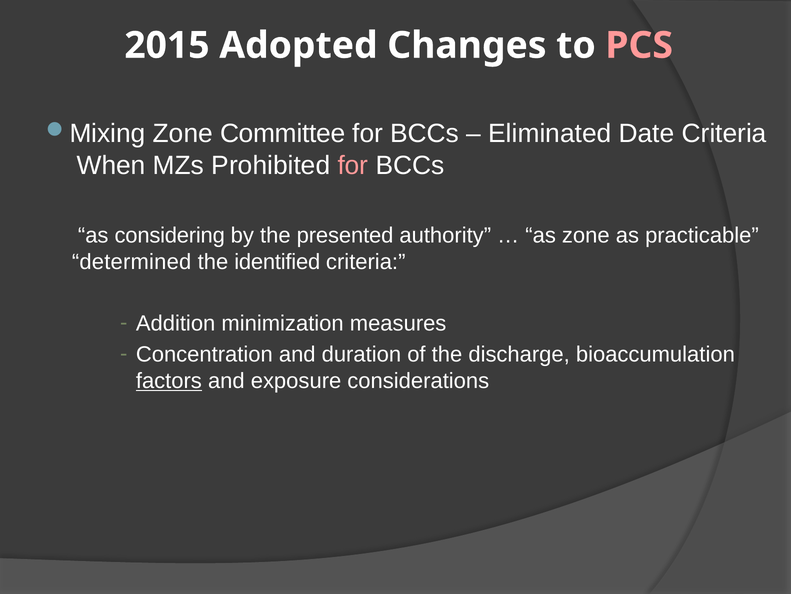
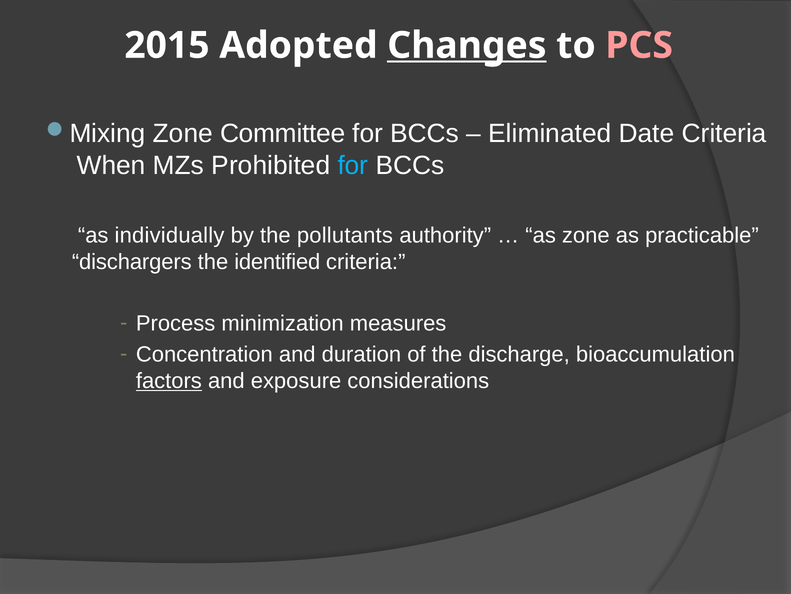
Changes underline: none -> present
for at (353, 165) colour: pink -> light blue
considering: considering -> individually
presented: presented -> pollutants
determined: determined -> dischargers
Addition: Addition -> Process
